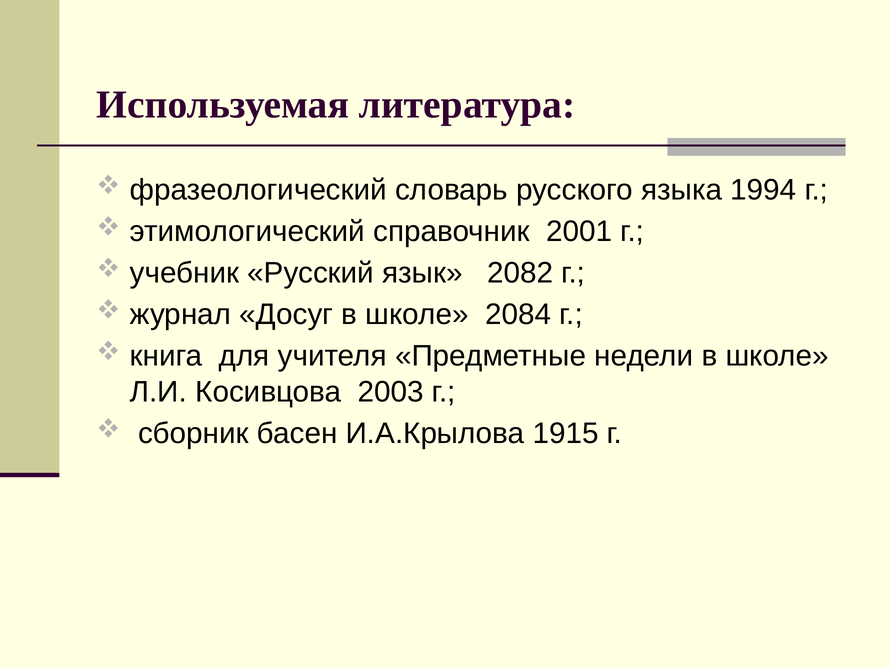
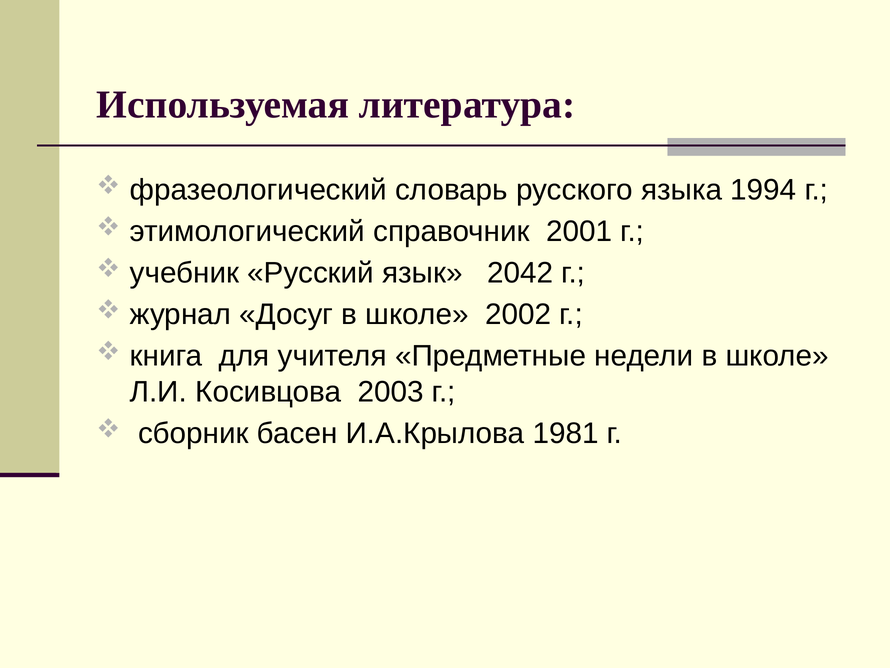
2082: 2082 -> 2042
2084: 2084 -> 2002
1915: 1915 -> 1981
